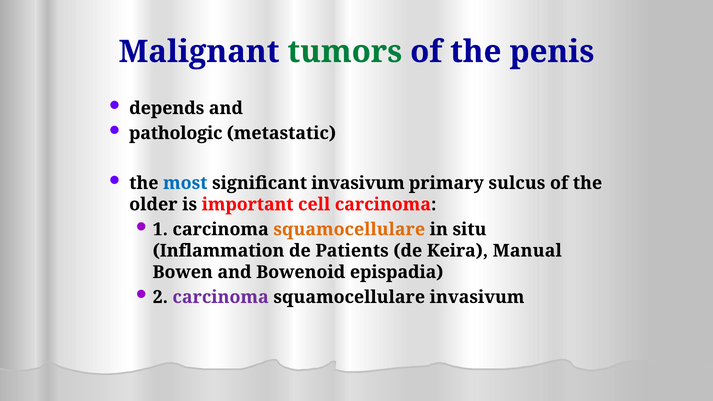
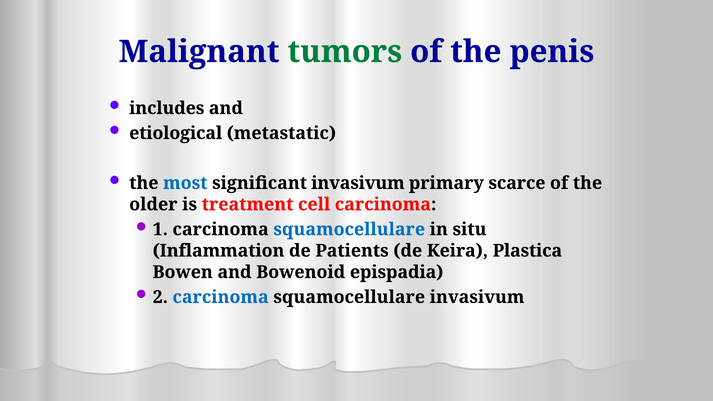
depends: depends -> includes
pathologic: pathologic -> etiological
sulcus: sulcus -> scarce
important: important -> treatment
squamocellulare at (349, 229) colour: orange -> blue
Manual: Manual -> Plastica
carcinoma at (221, 297) colour: purple -> blue
